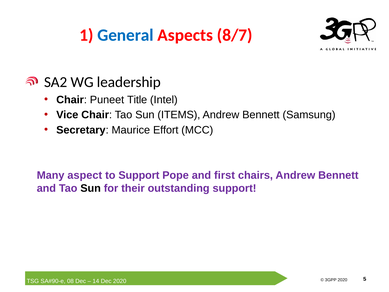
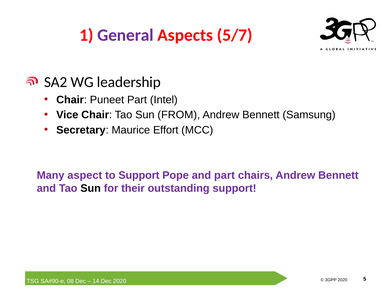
General colour: blue -> purple
8/7: 8/7 -> 5/7
Puneet Title: Title -> Part
ITEMS: ITEMS -> FROM
and first: first -> part
